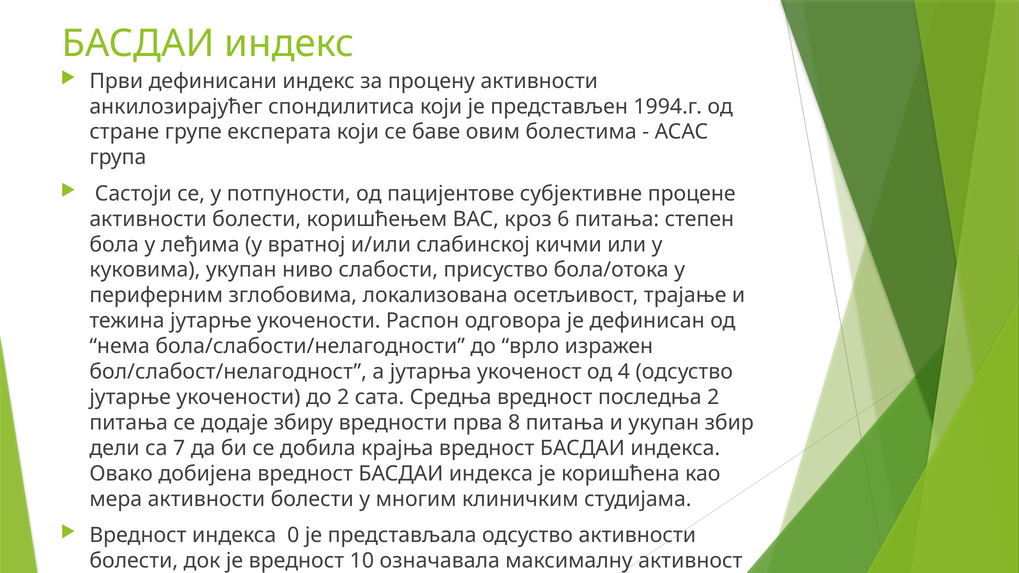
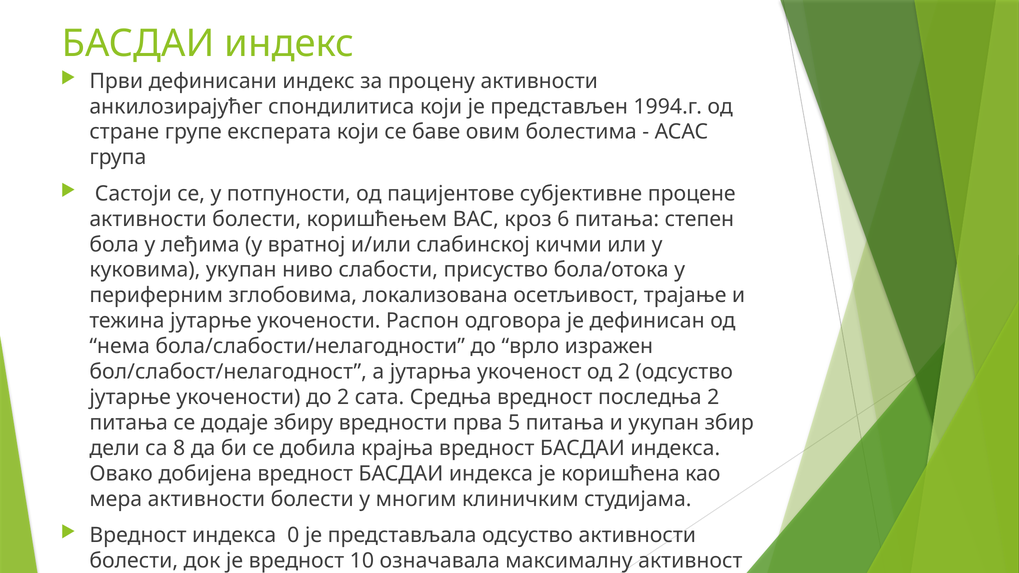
од 4: 4 -> 2
8: 8 -> 5
7: 7 -> 8
